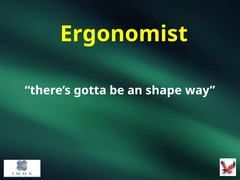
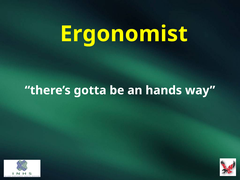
shape: shape -> hands
